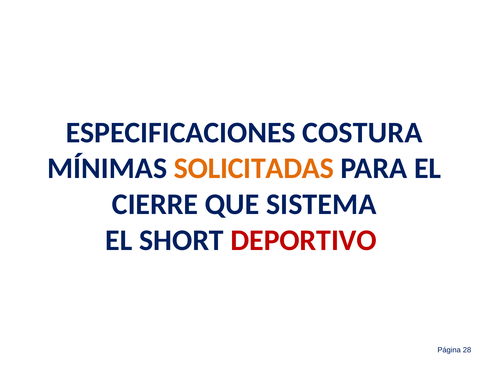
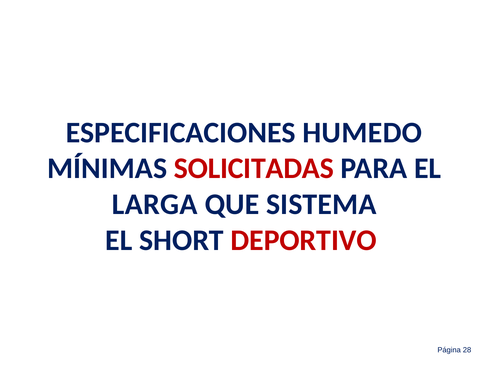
COSTURA: COSTURA -> HUMEDO
SOLICITADAS colour: orange -> red
CIERRE: CIERRE -> LARGA
